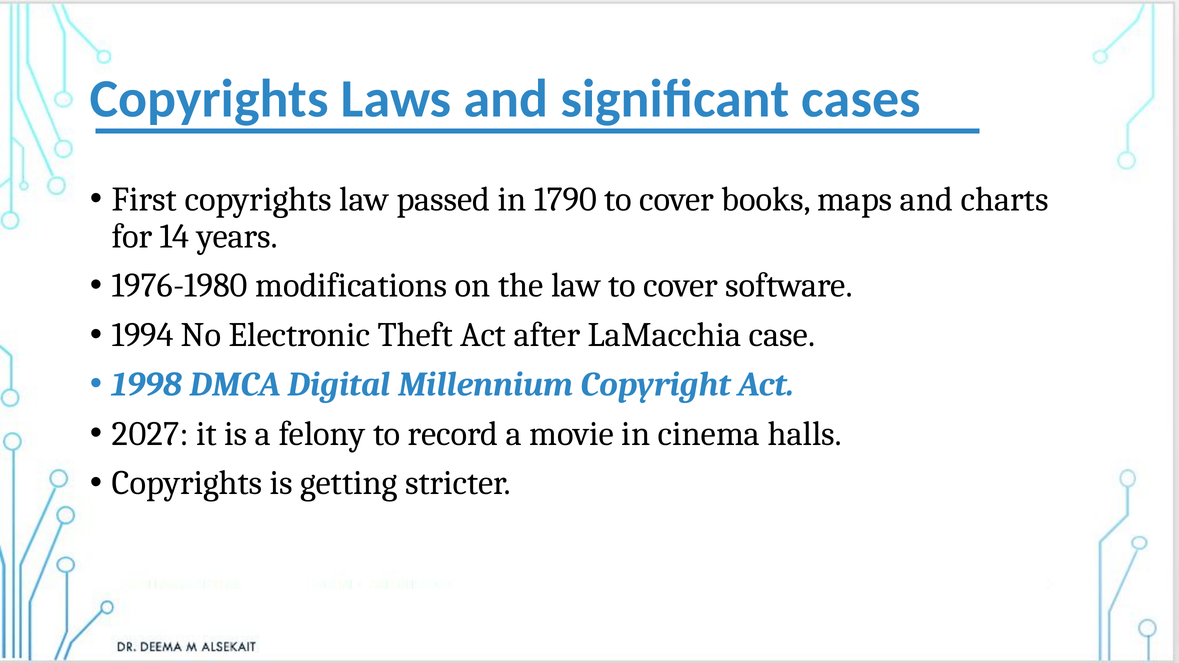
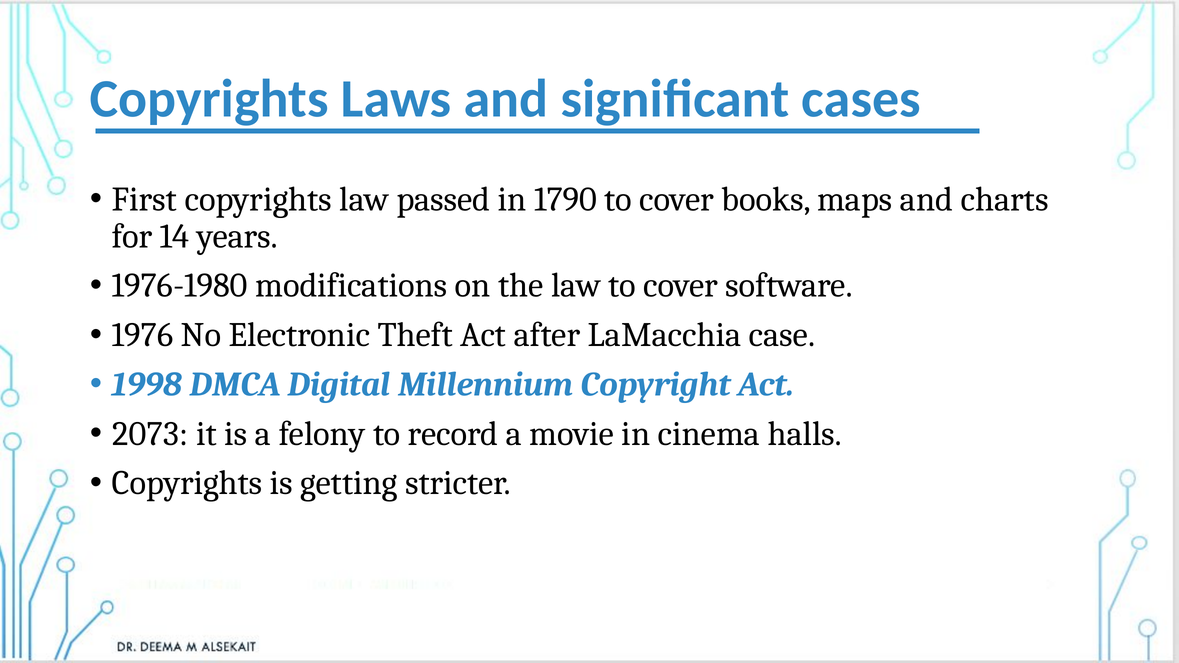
1994: 1994 -> 1976
2027: 2027 -> 2073
